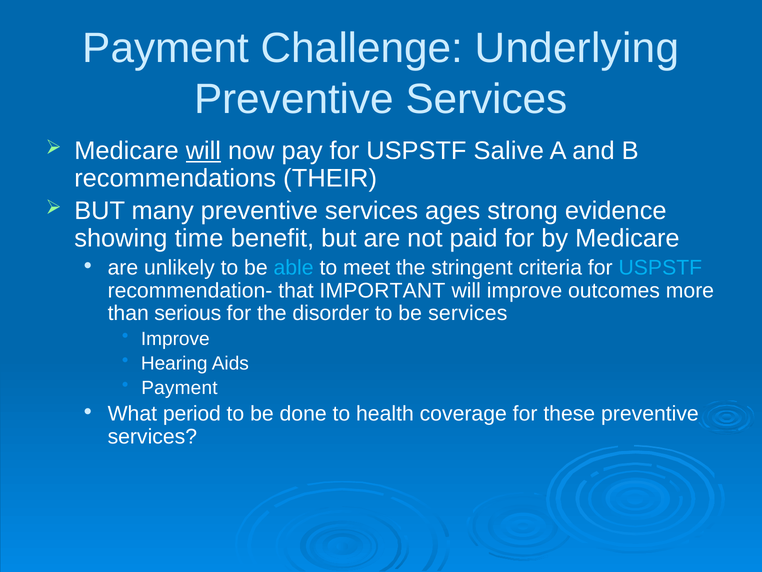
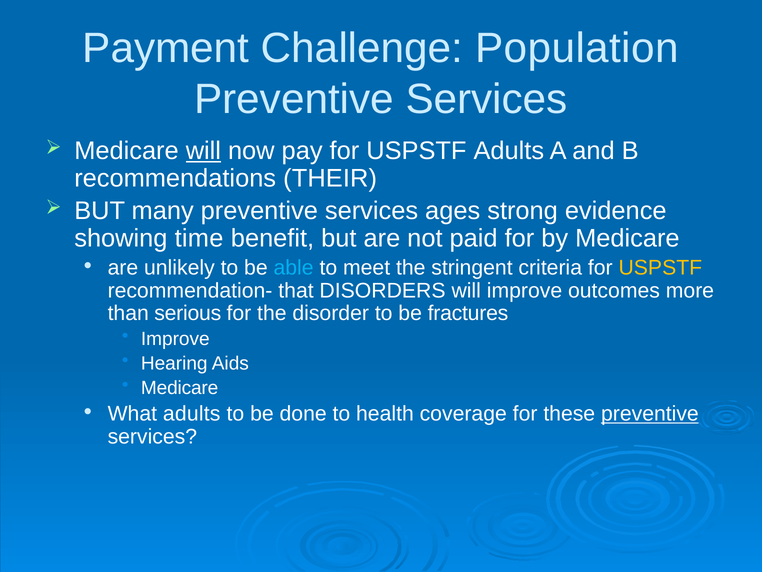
Underlying: Underlying -> Population
USPSTF Salive: Salive -> Adults
USPSTF at (660, 267) colour: light blue -> yellow
IMPORTANT: IMPORTANT -> DISORDERS
be services: services -> fractures
Payment at (179, 387): Payment -> Medicare
What period: period -> adults
preventive at (650, 413) underline: none -> present
